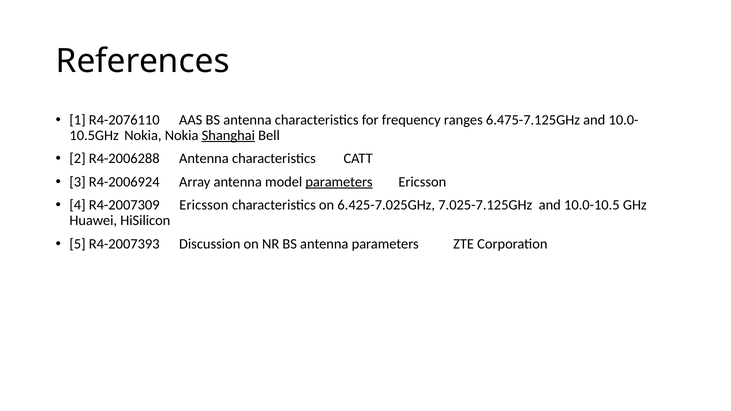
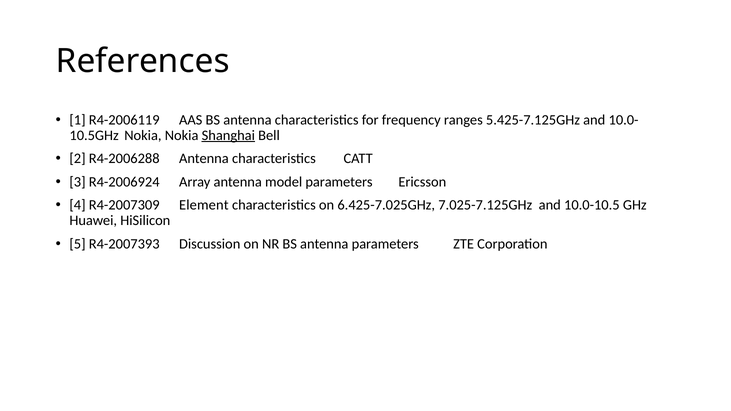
R4-2076110: R4-2076110 -> R4-2006119
6.475-7.125GHz: 6.475-7.125GHz -> 5.425-7.125GHz
parameters at (339, 182) underline: present -> none
R4-2007309 Ericsson: Ericsson -> Element
